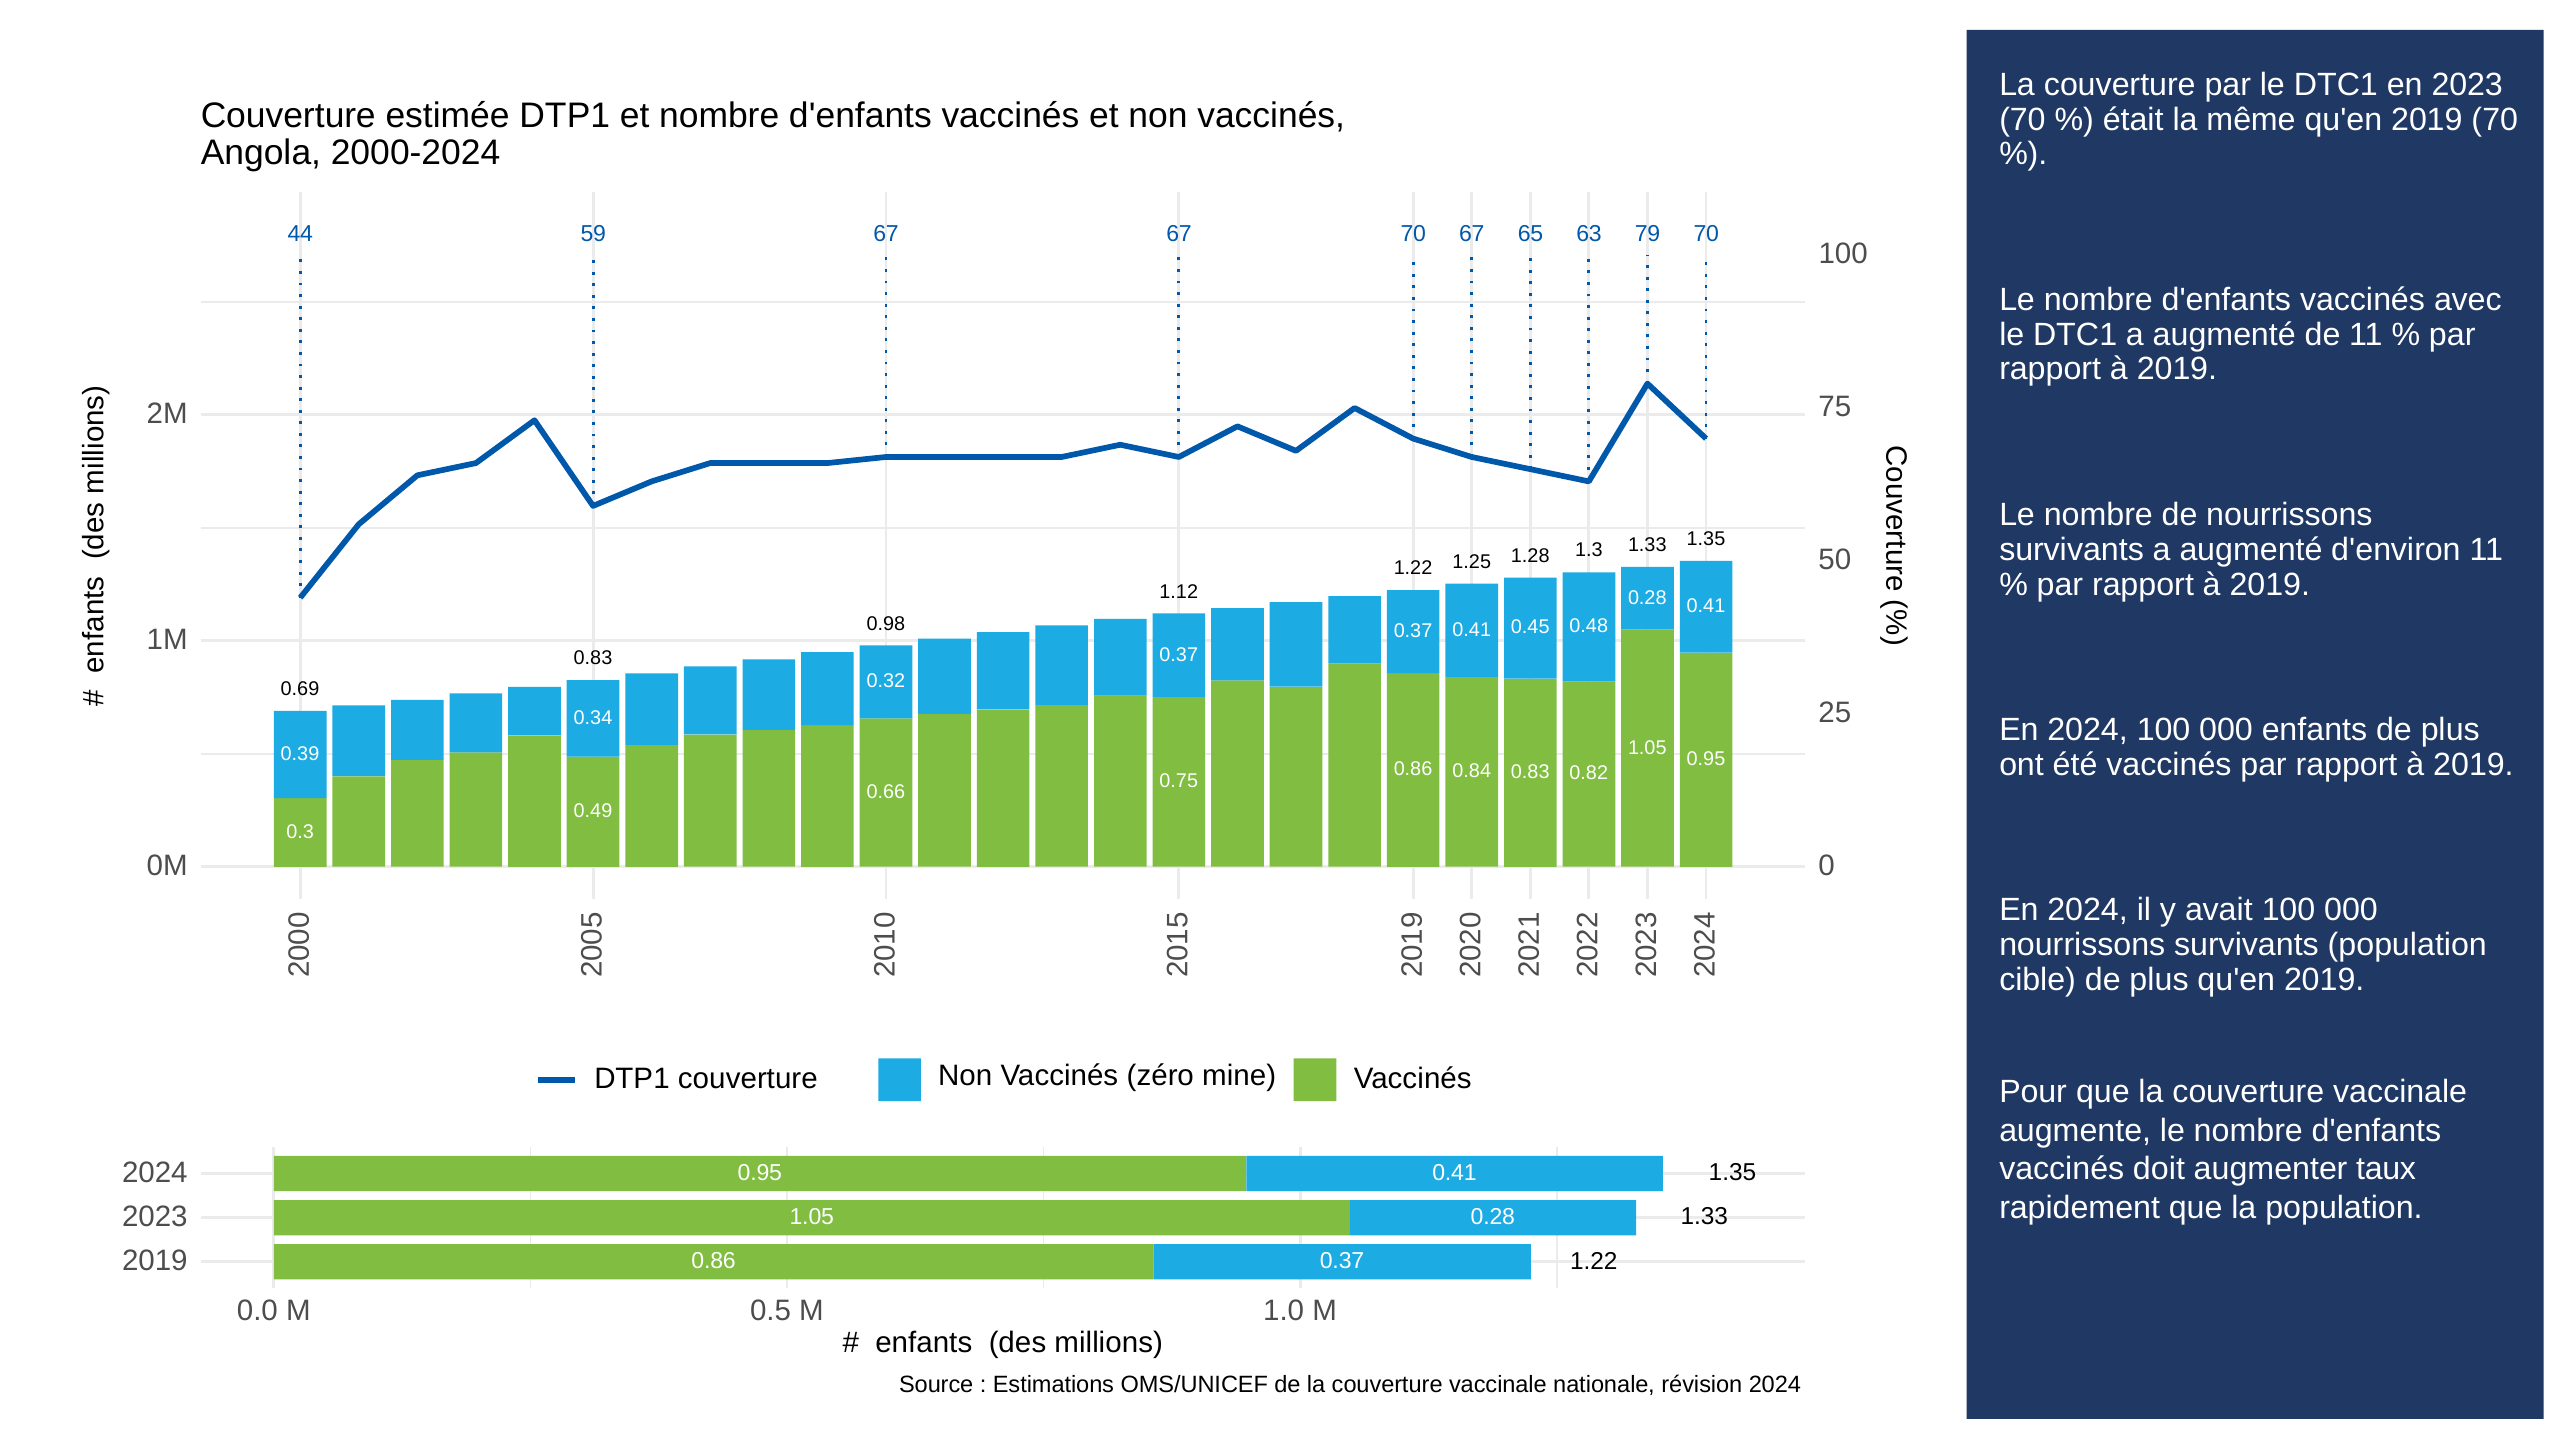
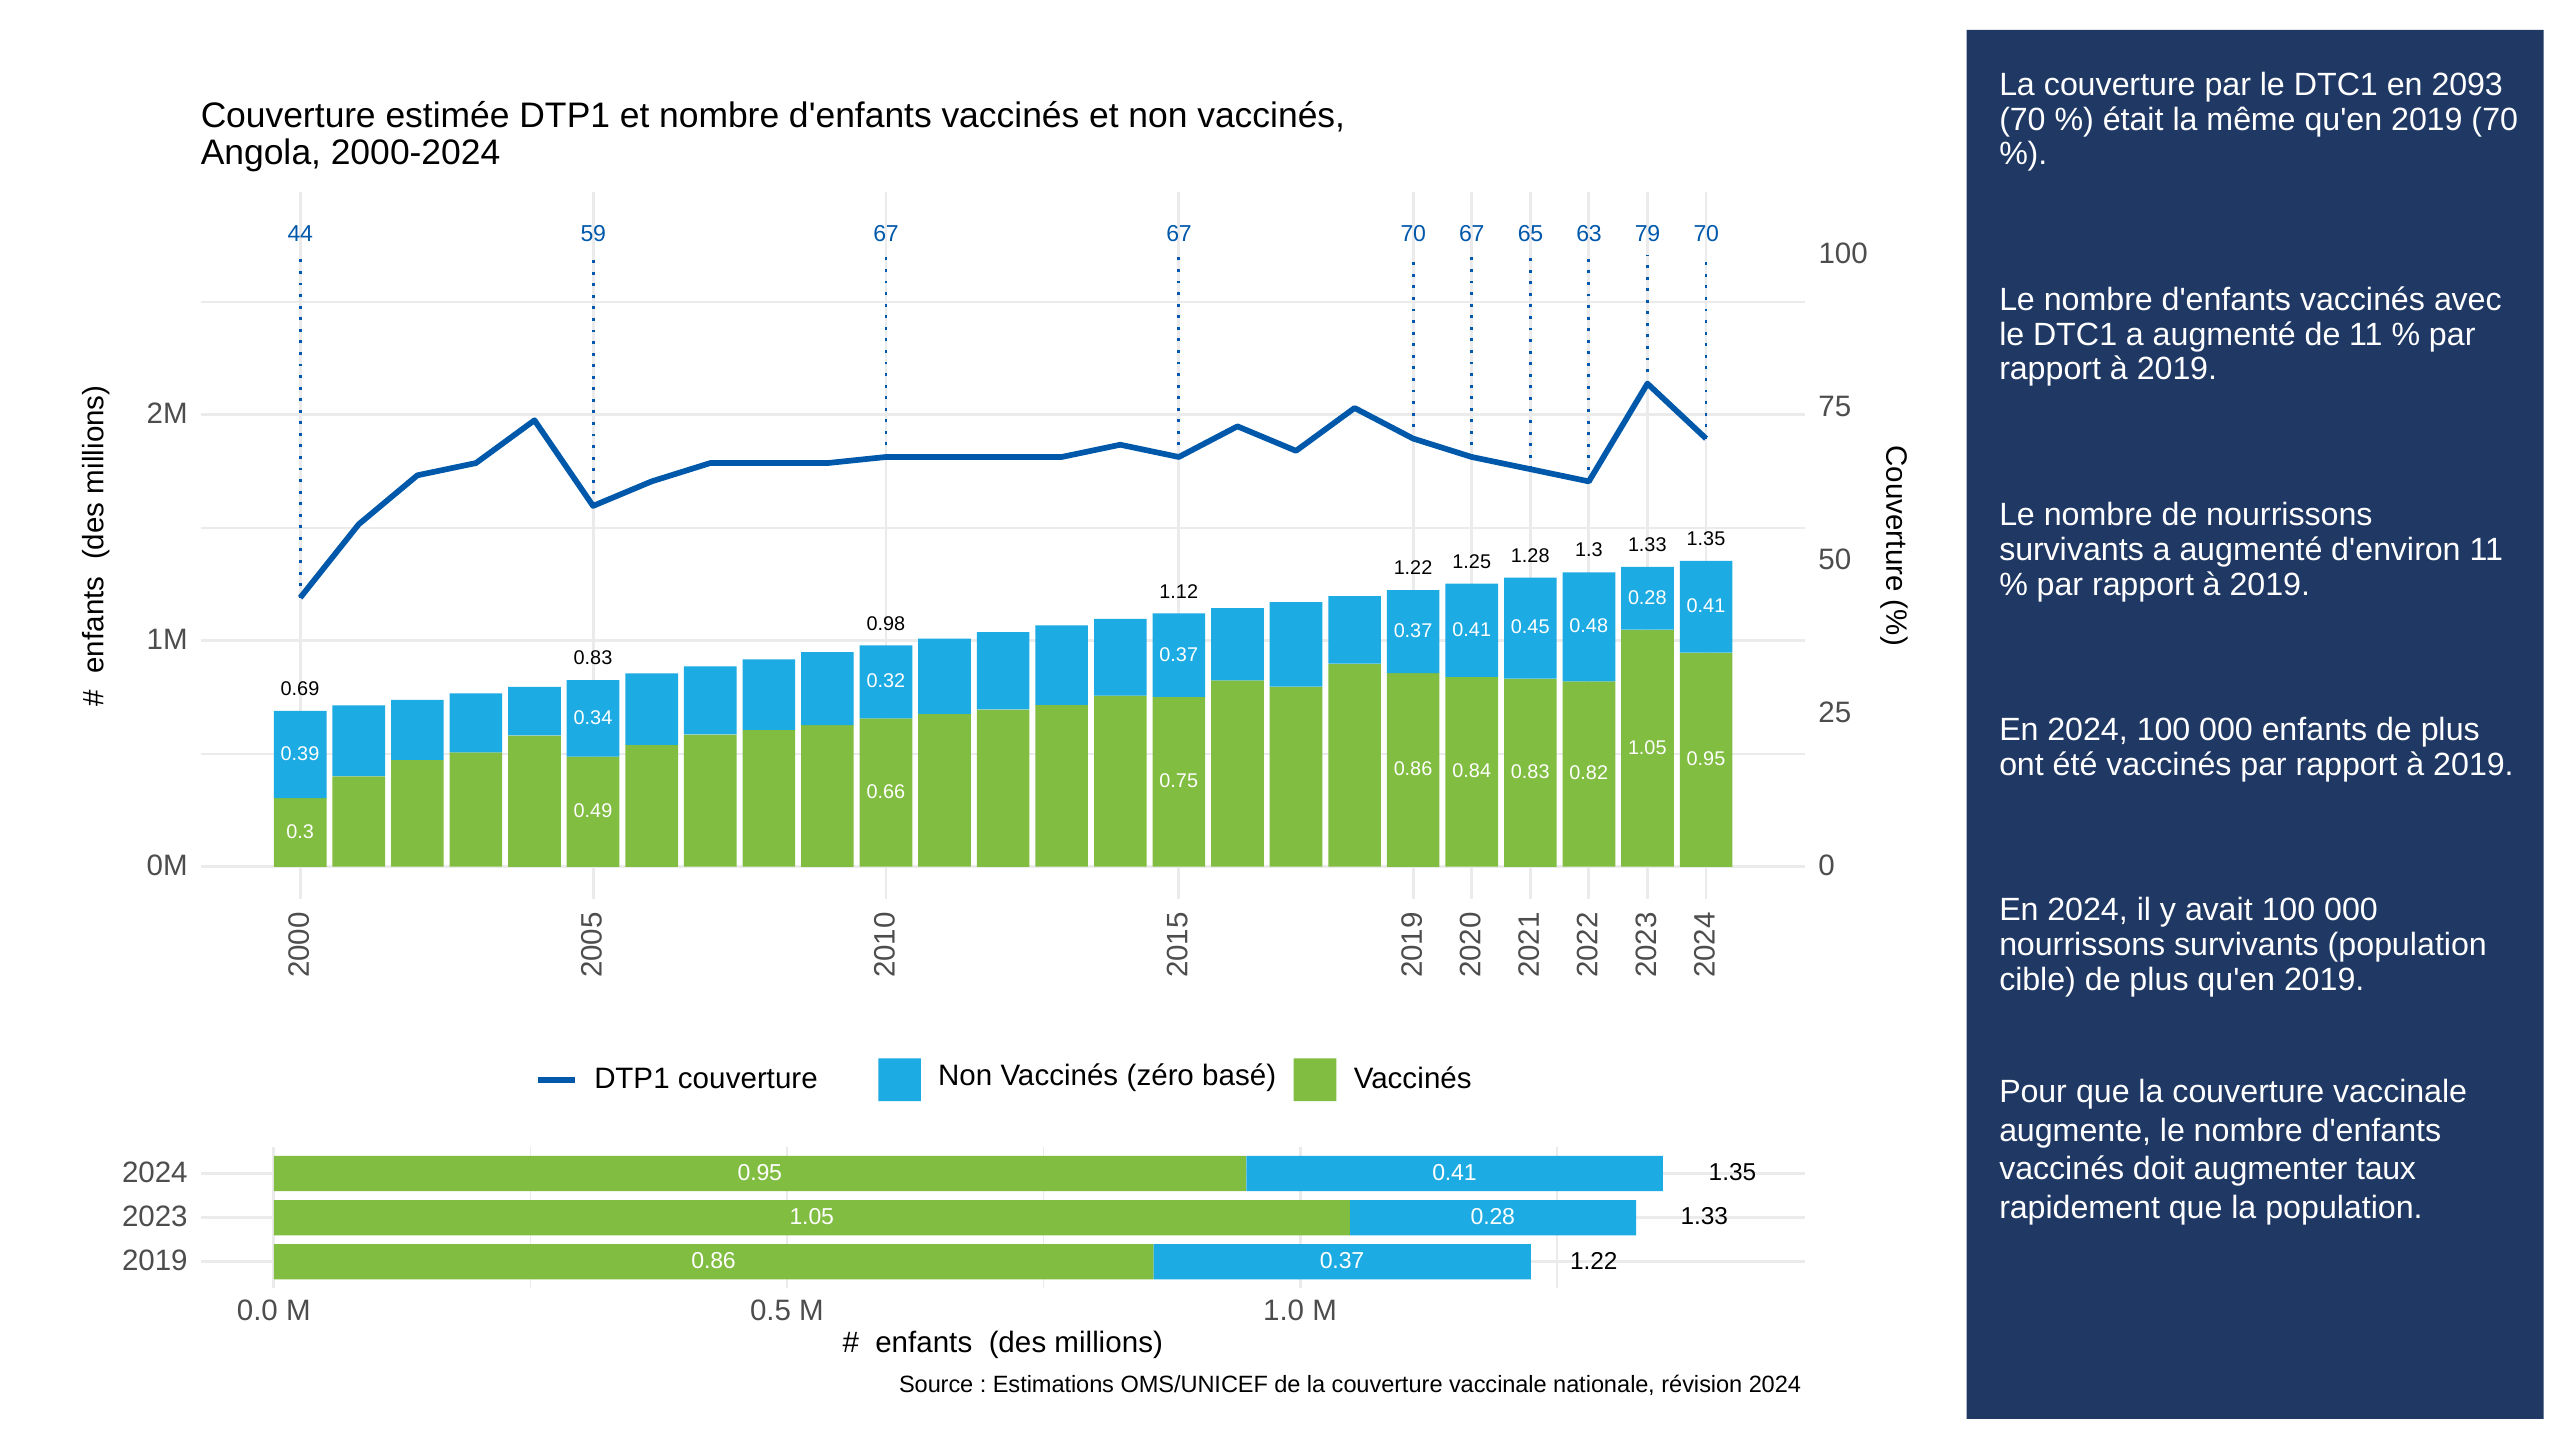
en 2023: 2023 -> 2093
mine: mine -> basé
